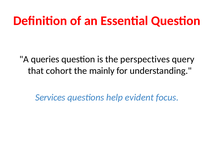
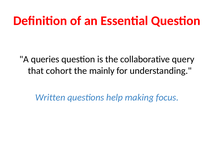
perspectives: perspectives -> collaborative
Services: Services -> Written
evident: evident -> making
